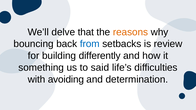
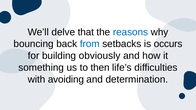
reasons colour: orange -> blue
review: review -> occurs
differently: differently -> obviously
said: said -> then
